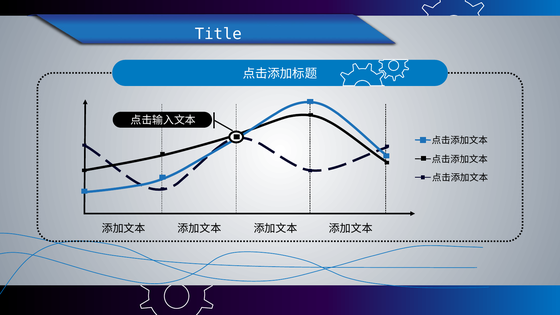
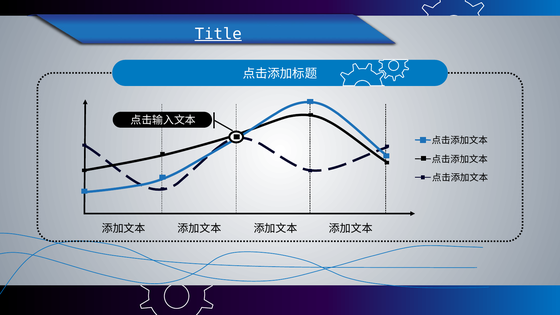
Title underline: none -> present
